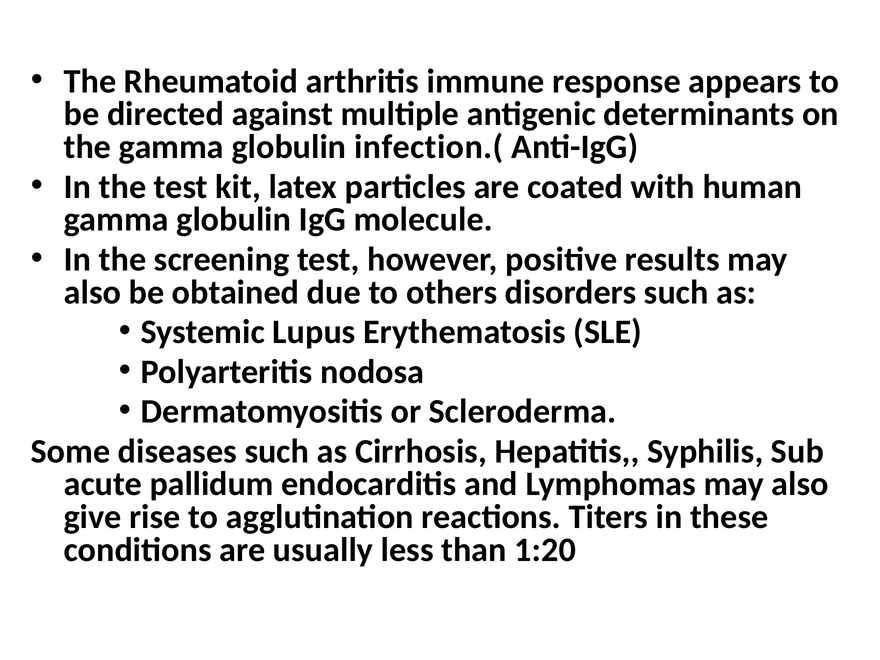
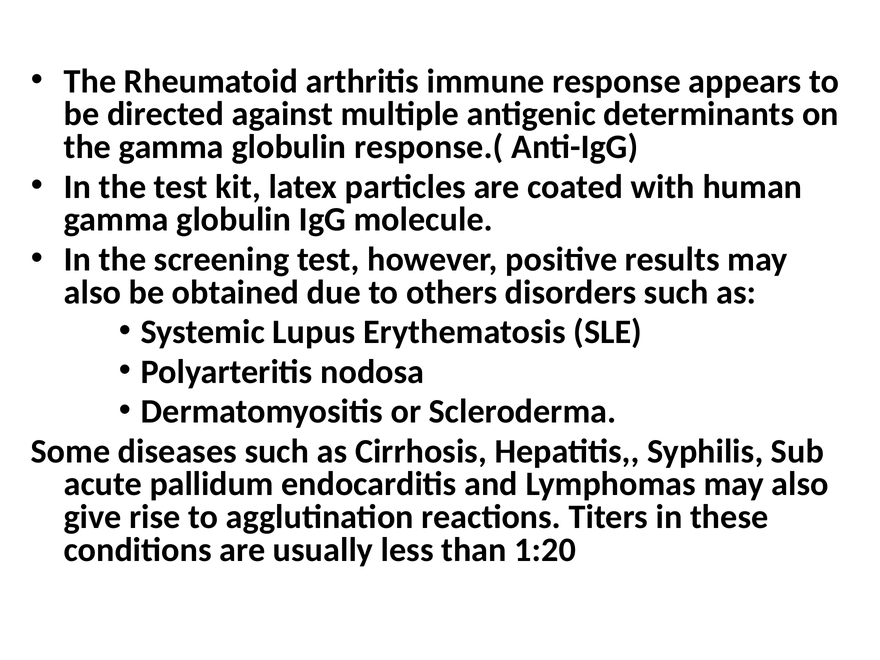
infection.(: infection.( -> response.(
